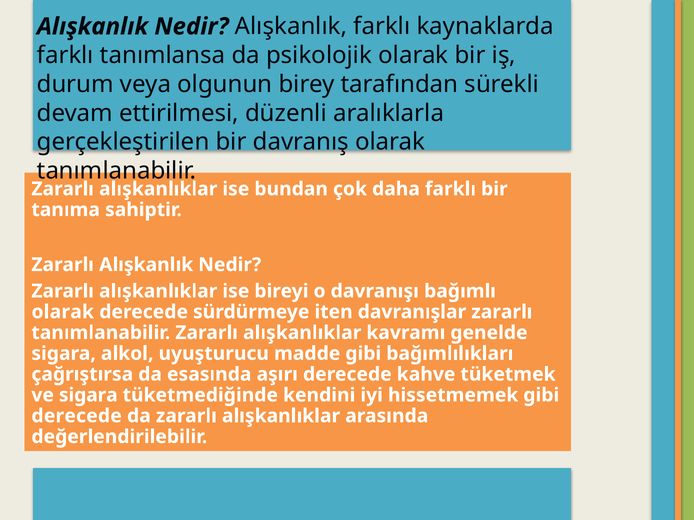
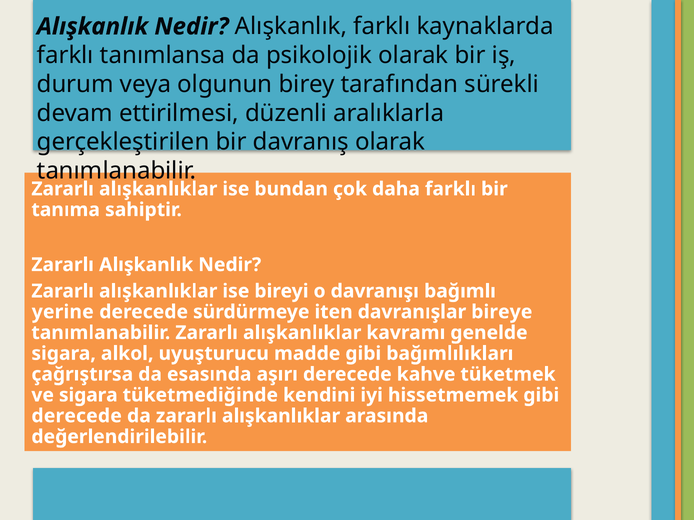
olarak at (63, 312): olarak -> yerine
davranışlar zararlı: zararlı -> bireye
